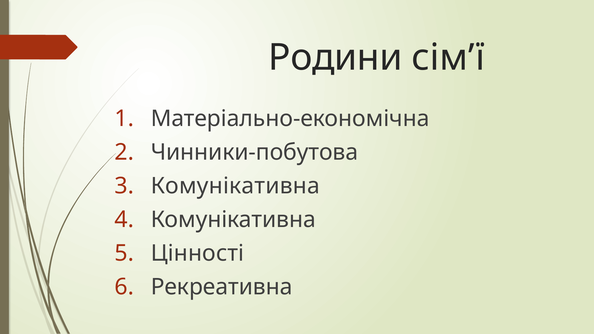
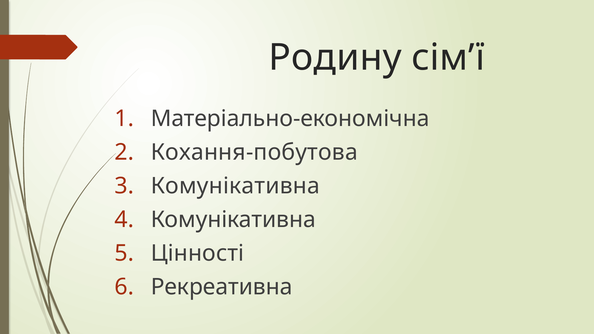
Родини: Родини -> Родину
Чинники-побутова: Чинники-побутова -> Кохання-побутова
